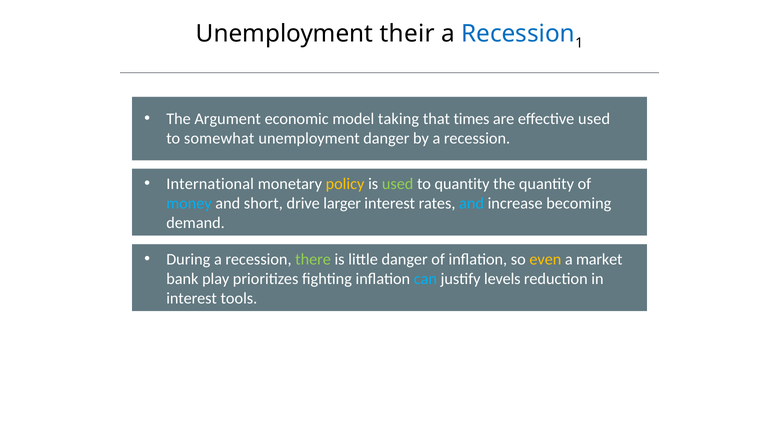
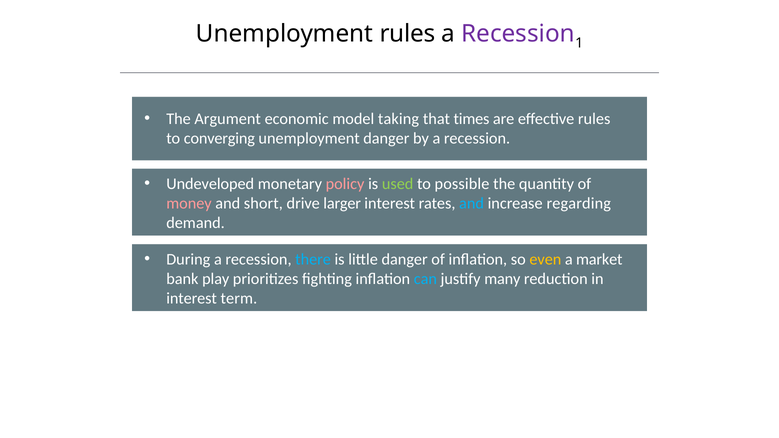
Unemployment their: their -> rules
Recession at (518, 34) colour: blue -> purple
effective used: used -> rules
somewhat: somewhat -> converging
International: International -> Undeveloped
policy colour: yellow -> pink
to quantity: quantity -> possible
money colour: light blue -> pink
becoming: becoming -> regarding
there colour: light green -> light blue
levels: levels -> many
tools: tools -> term
